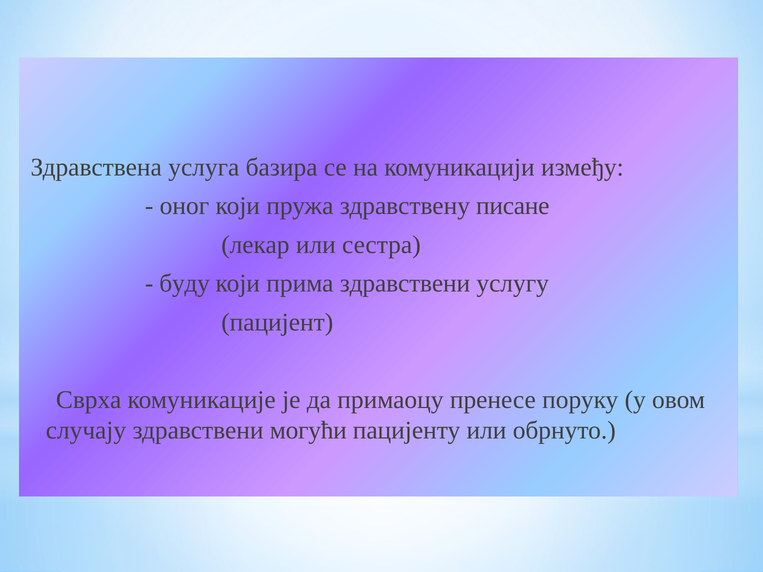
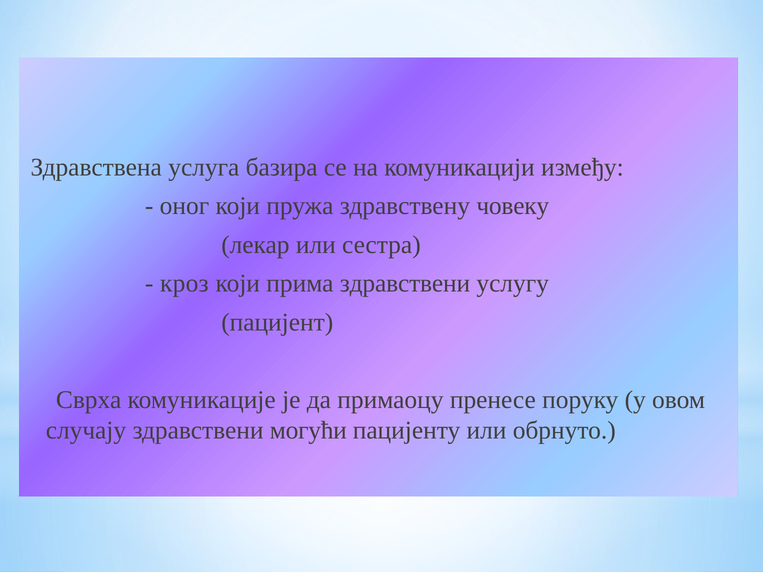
писане: писане -> човеку
буду: буду -> кроз
